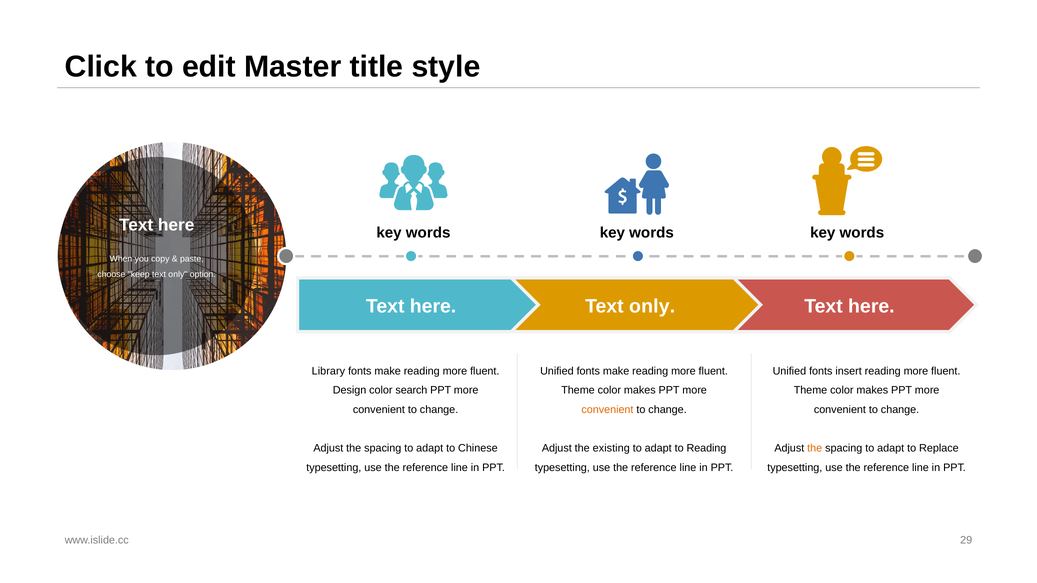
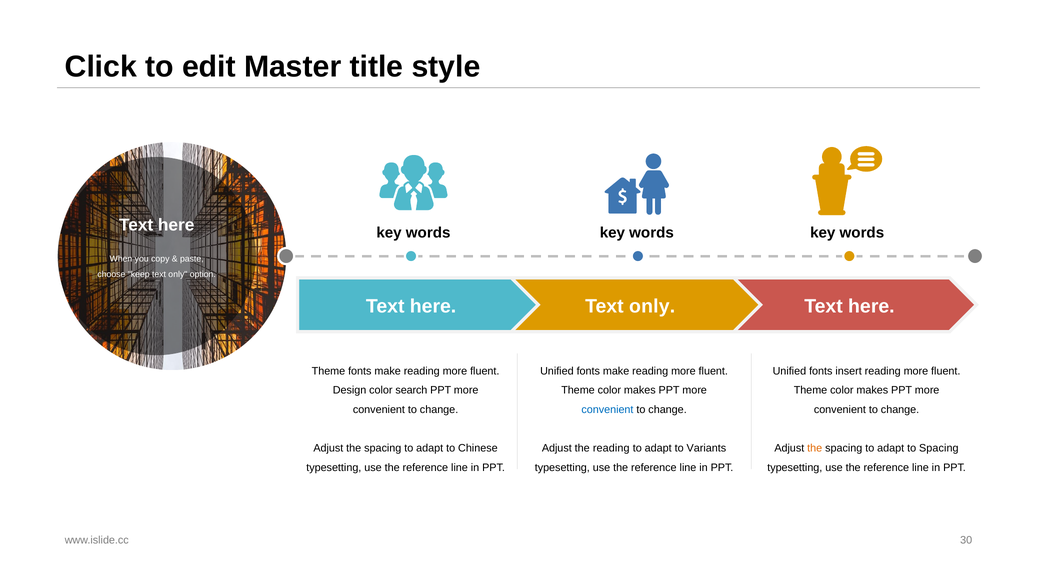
Library at (328, 371): Library -> Theme
convenient at (607, 410) colour: orange -> blue
the existing: existing -> reading
to Reading: Reading -> Variants
to Replace: Replace -> Spacing
29: 29 -> 30
